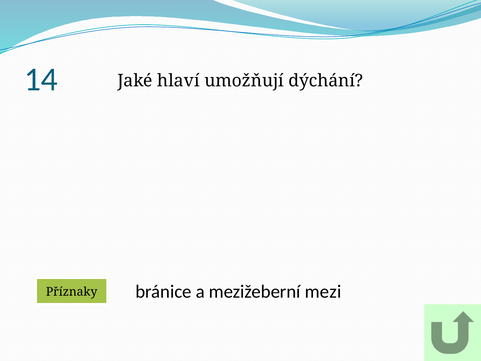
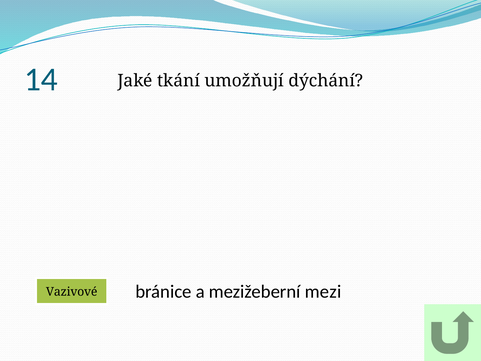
hlaví: hlaví -> tkání
Příznaky: Příznaky -> Vazivové
